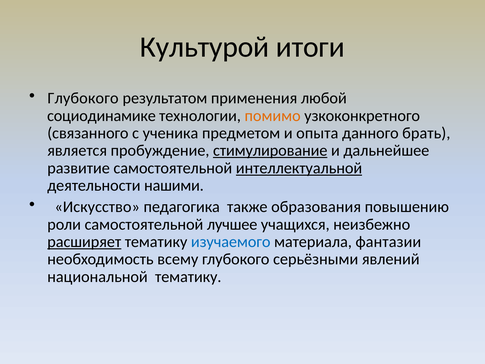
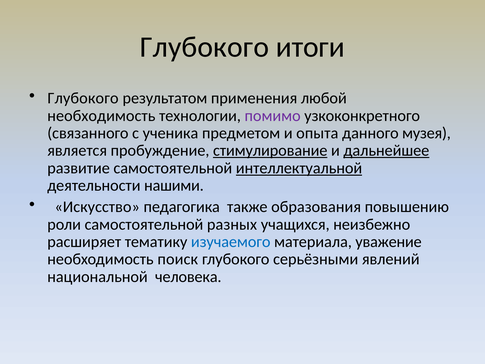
Культурой at (205, 47): Культурой -> Глубокого
социодинамике at (101, 116): социодинамике -> необходимость
помимо colour: orange -> purple
брать: брать -> музея
дальнейшее underline: none -> present
лучшее: лучшее -> разных
расширяет underline: present -> none
фантазии: фантазии -> уважение
всему: всему -> поиск
национальной тематику: тематику -> человека
